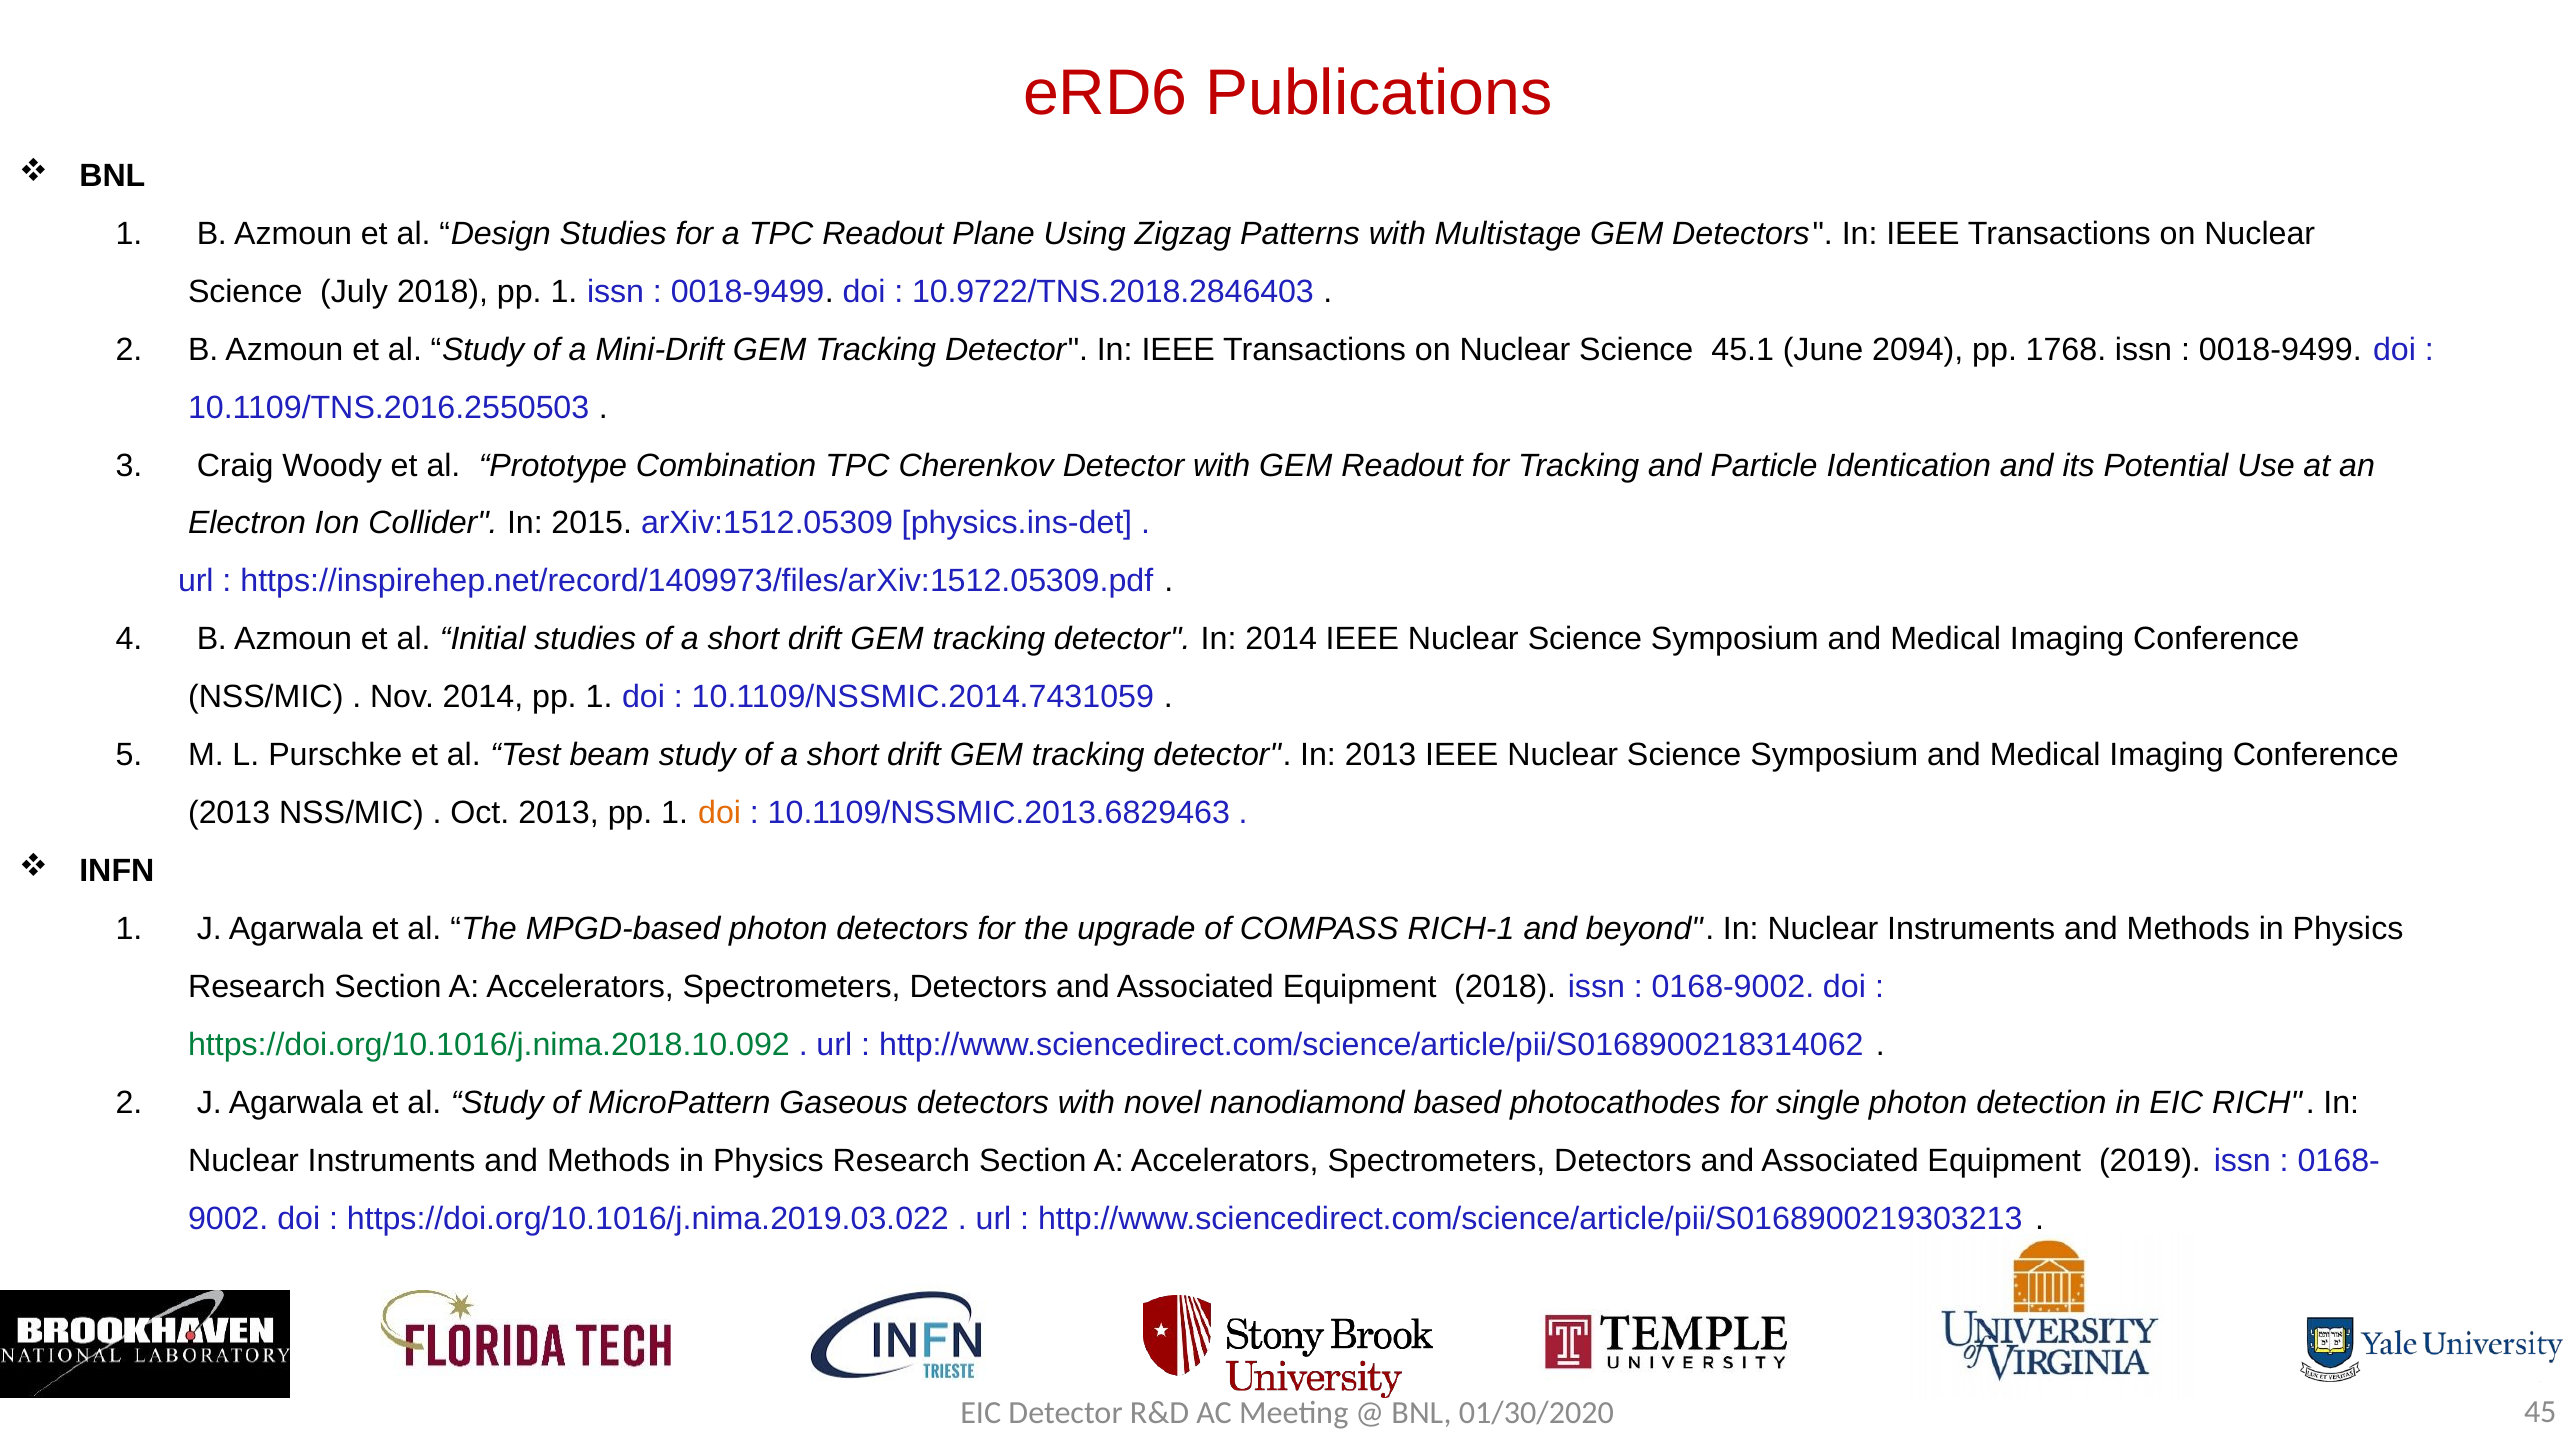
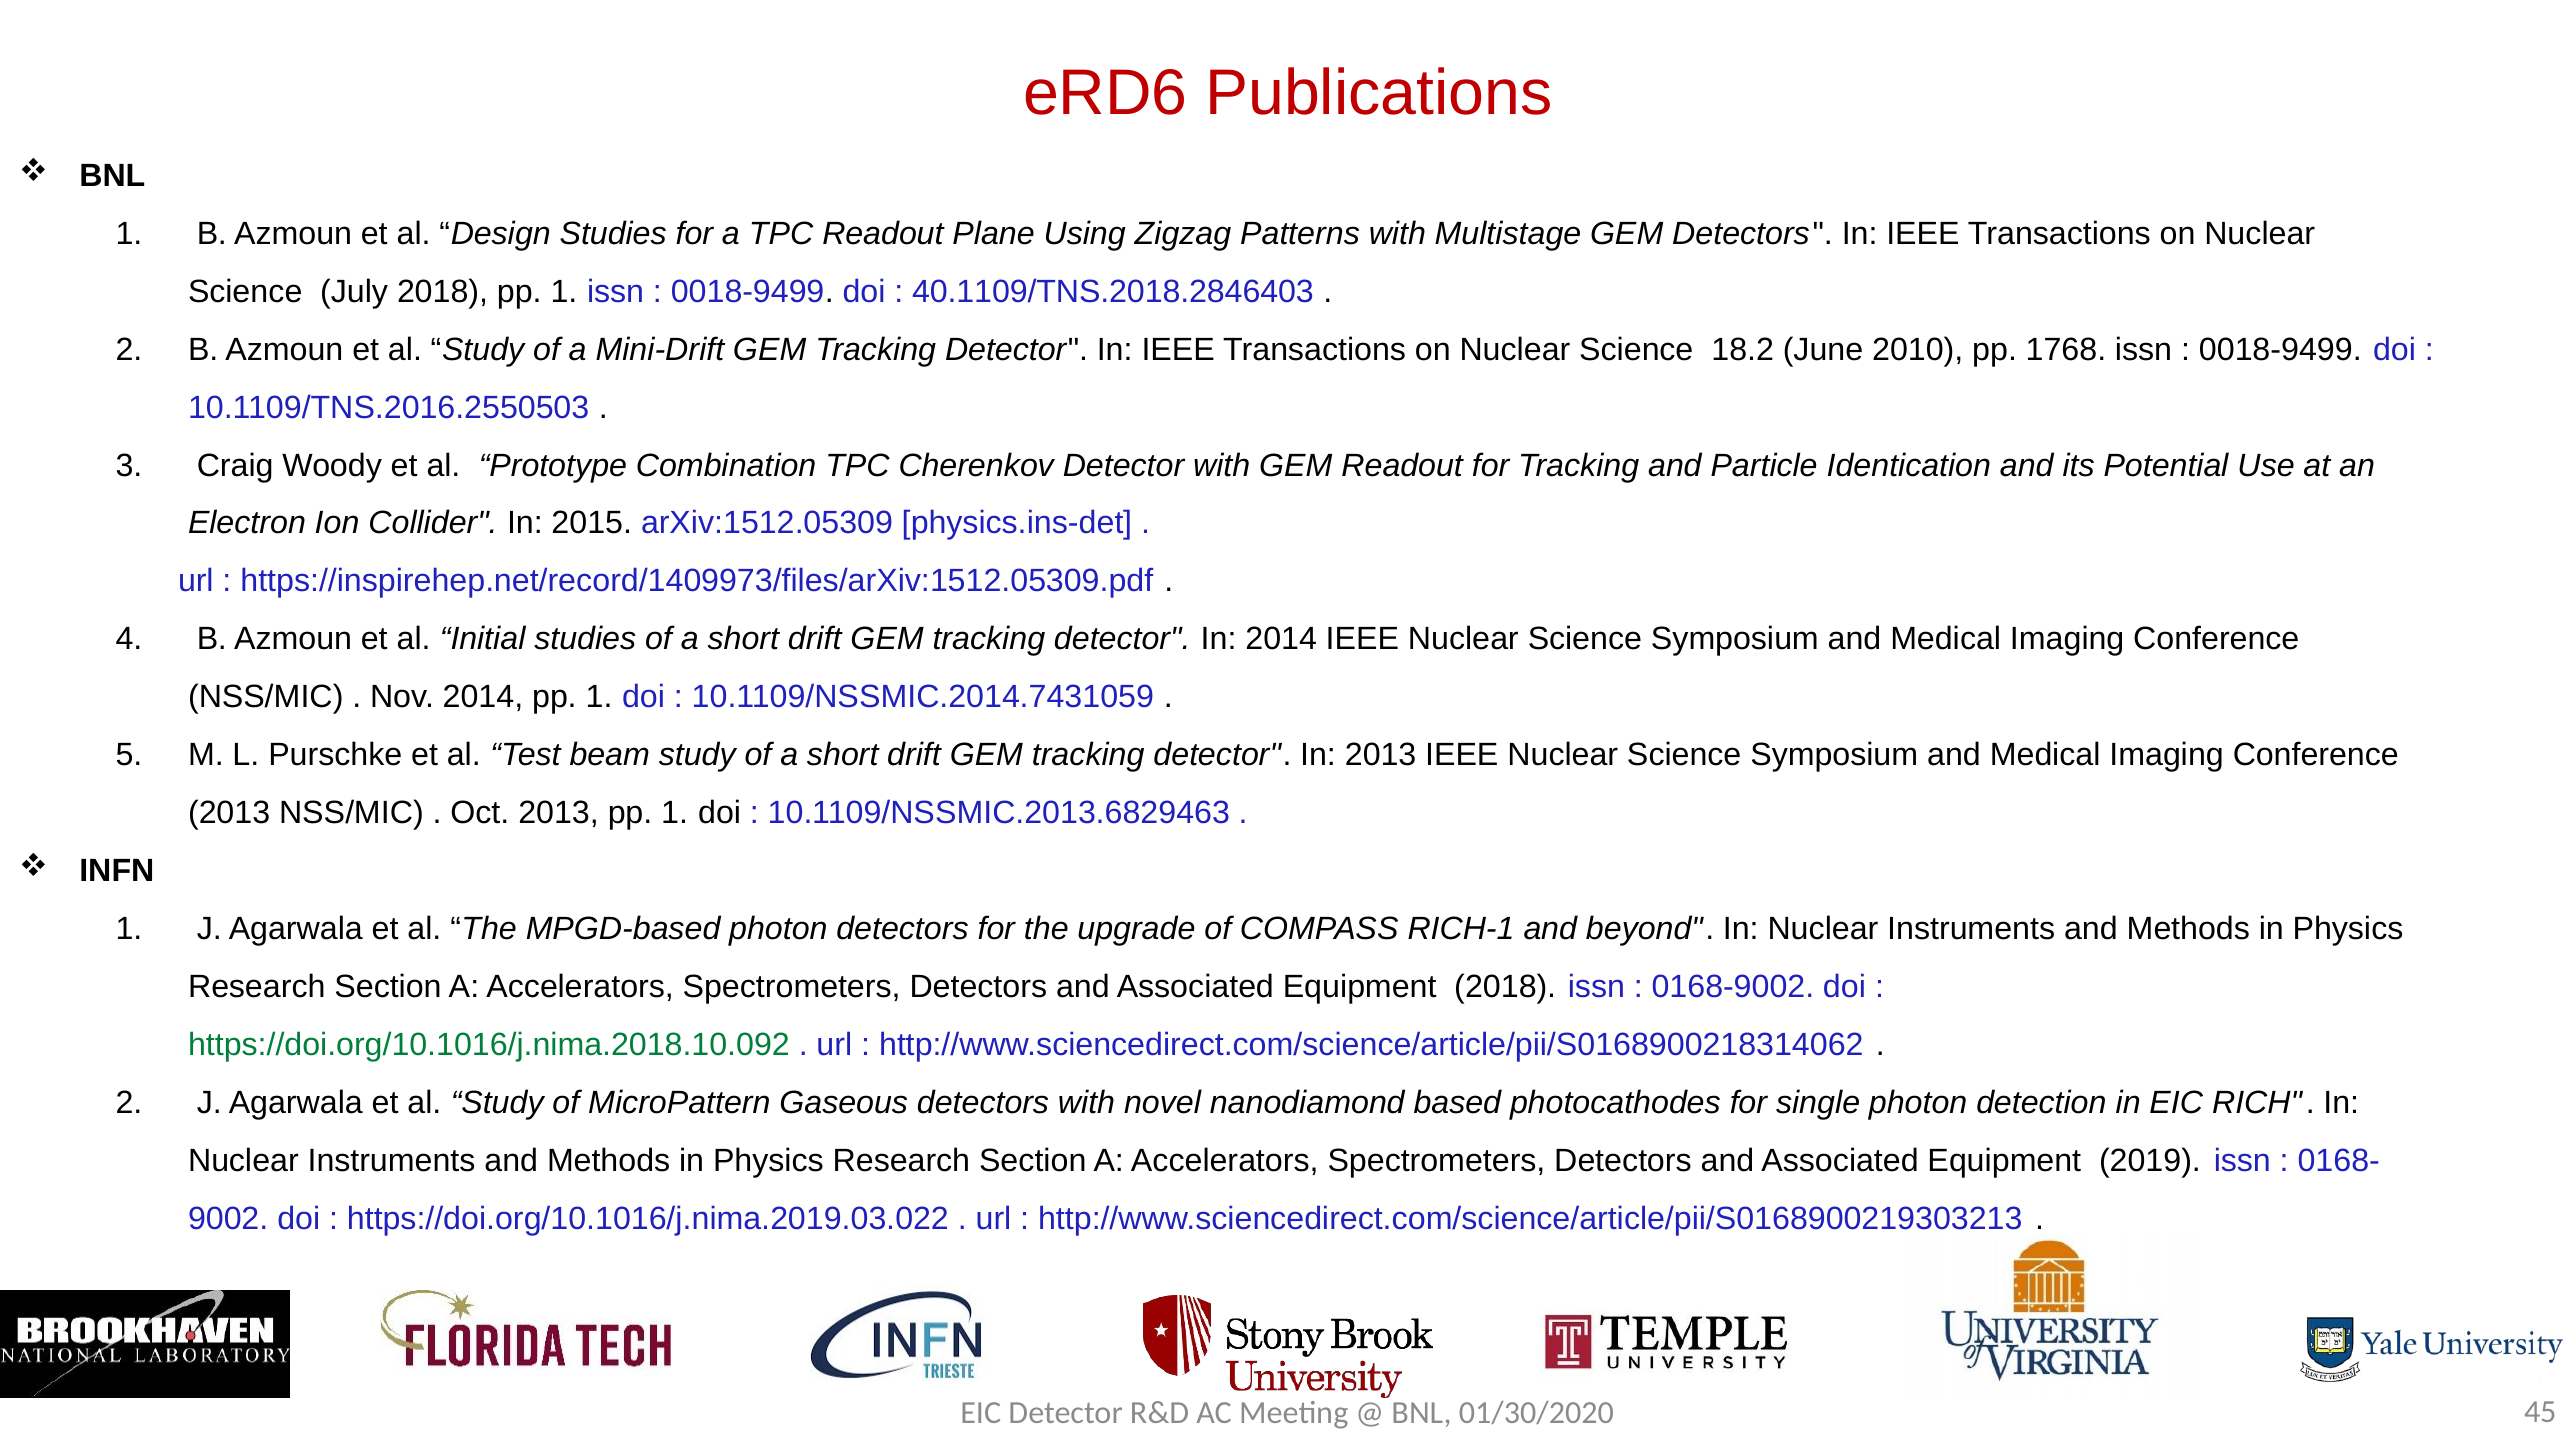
10.9722/TNS.2018.2846403: 10.9722/TNS.2018.2846403 -> 40.1109/TNS.2018.2846403
45.1: 45.1 -> 18.2
2094: 2094 -> 2010
doi at (720, 813) colour: orange -> black
